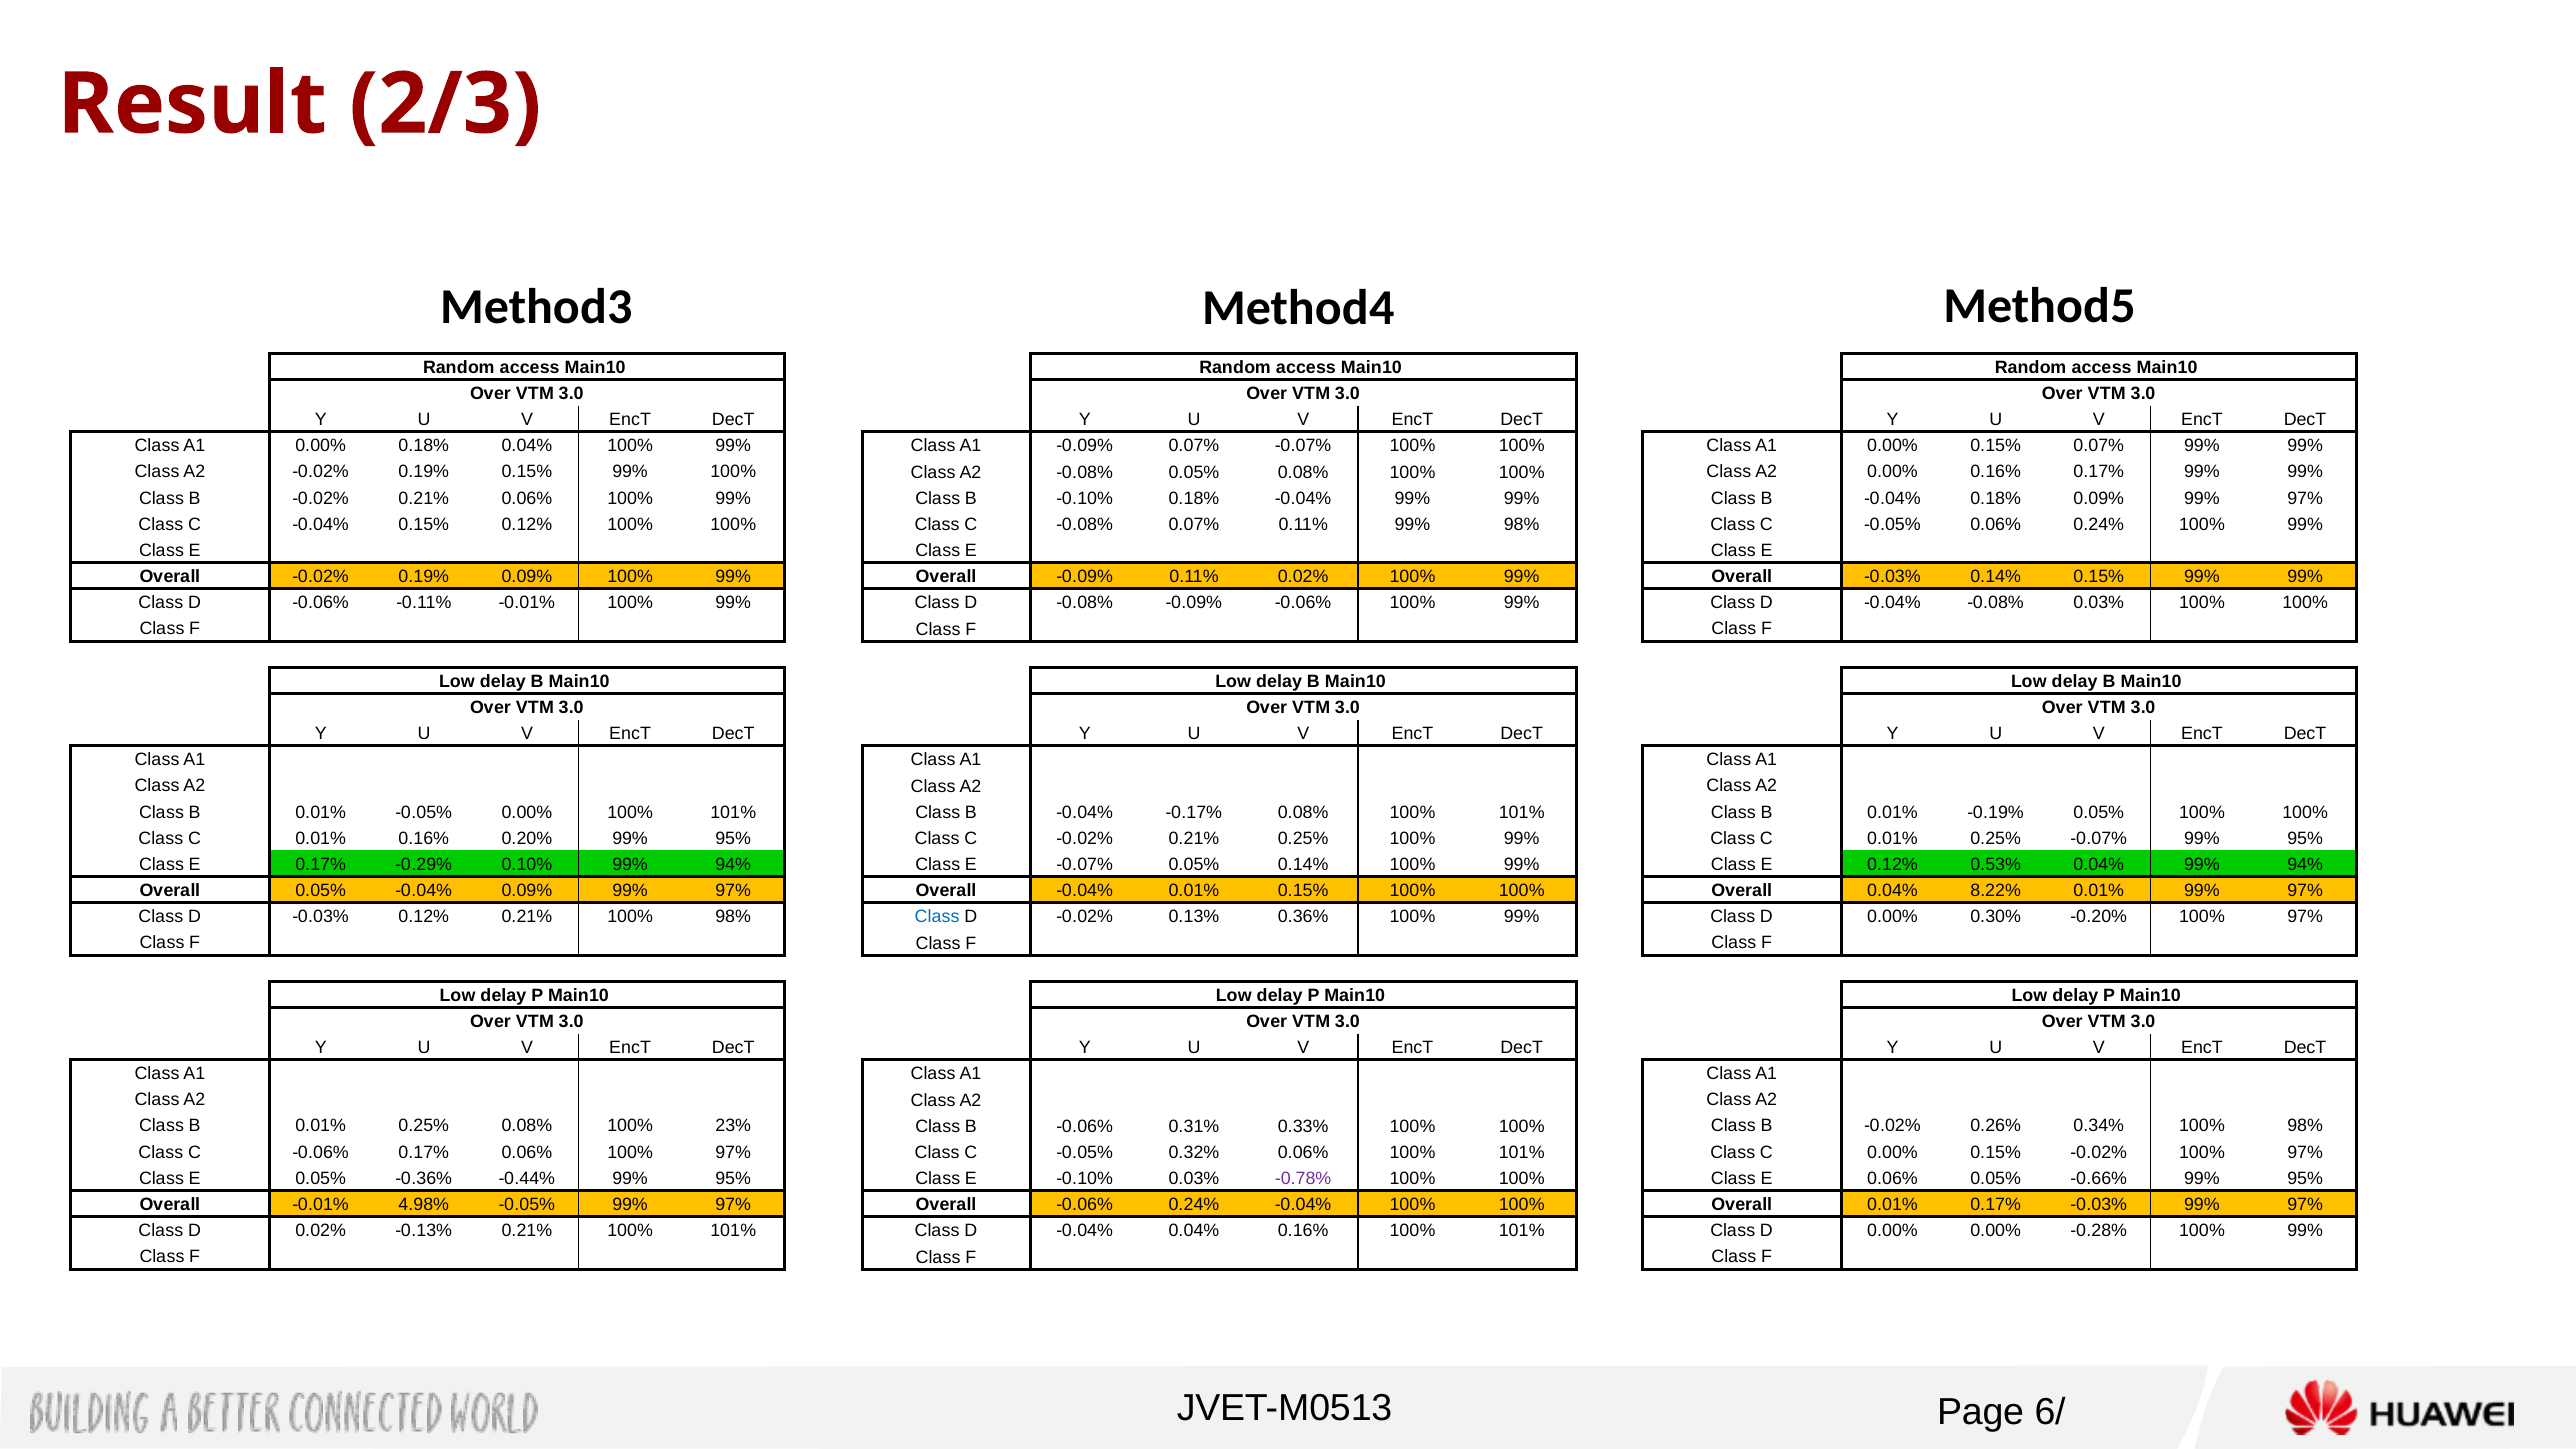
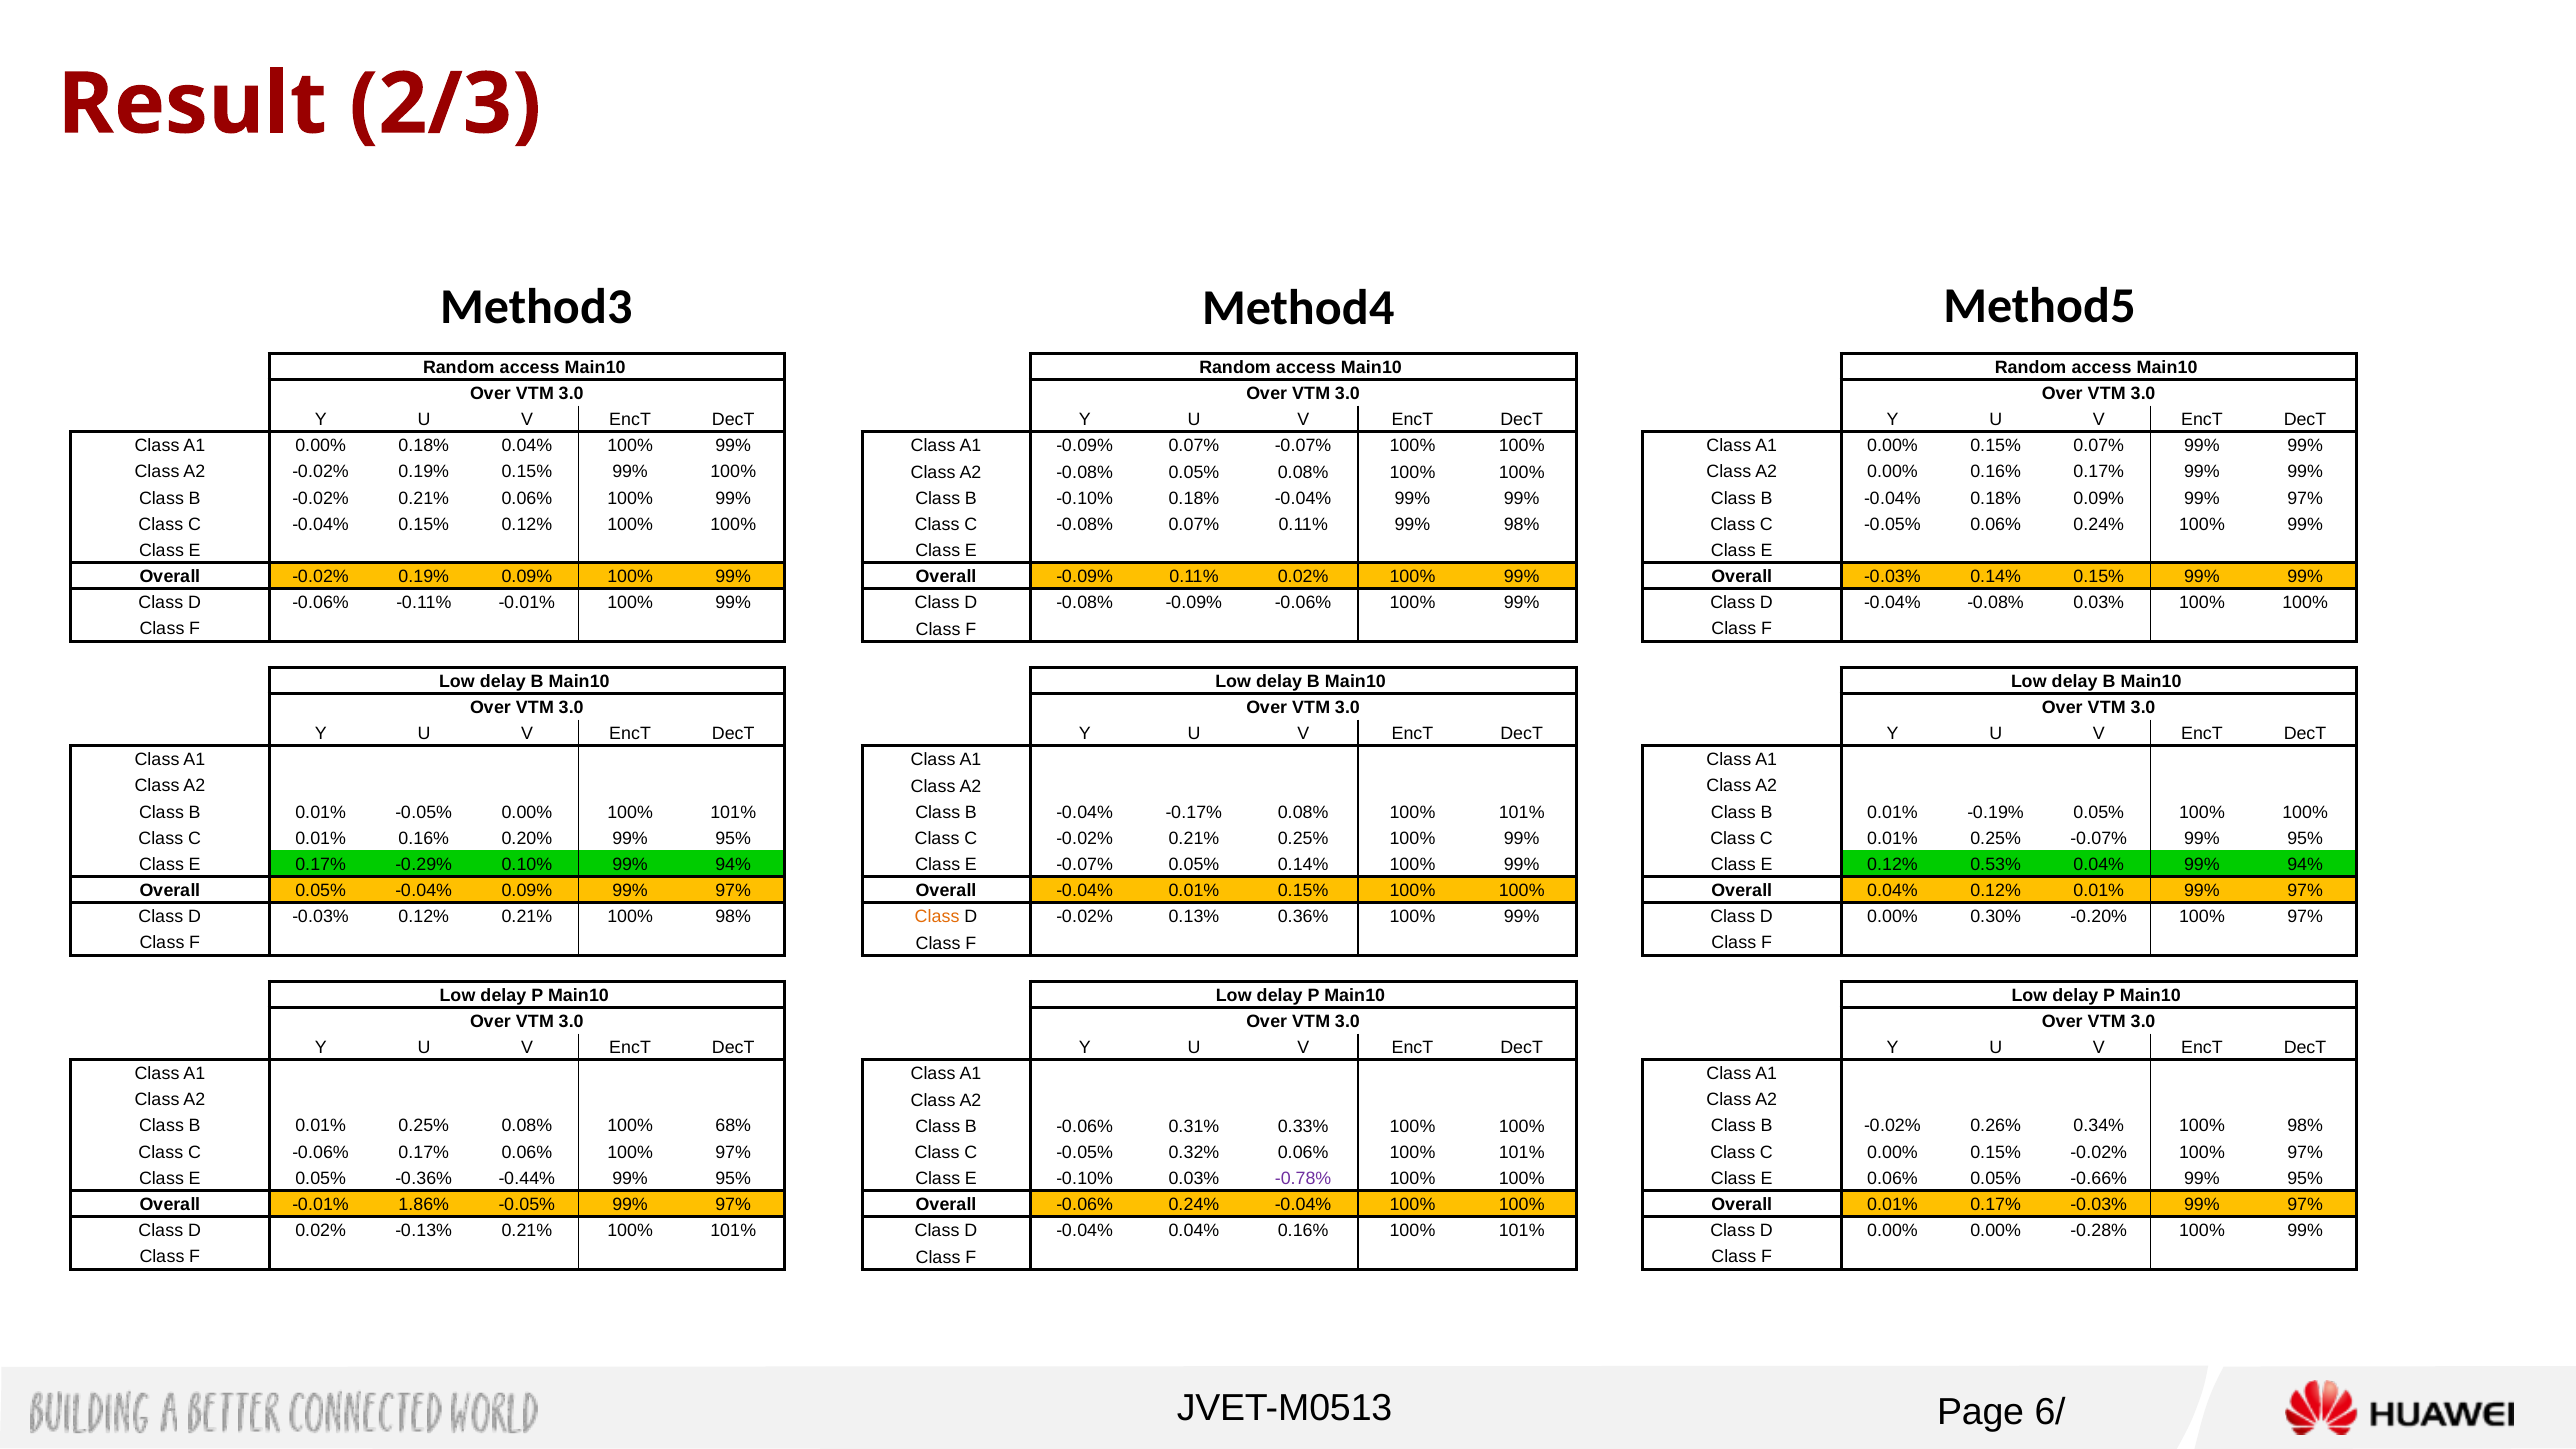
0.04% 8.22%: 8.22% -> 0.12%
Class at (937, 917) colour: blue -> orange
23%: 23% -> 68%
4.98%: 4.98% -> 1.86%
